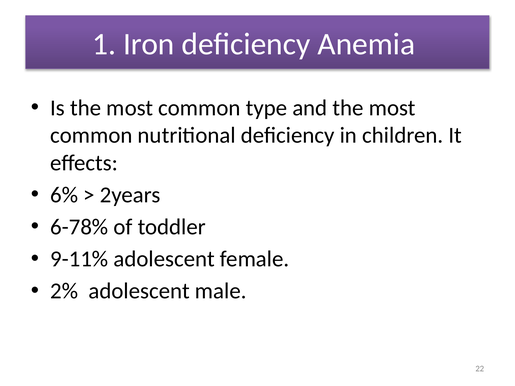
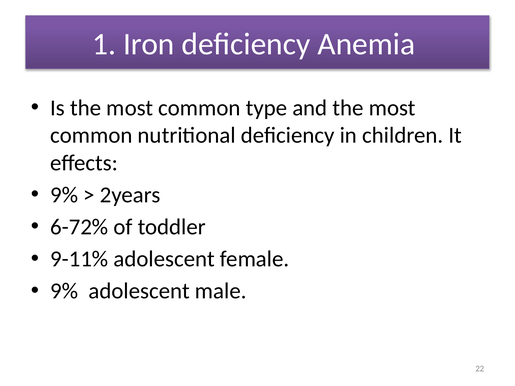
6% at (64, 195): 6% -> 9%
6-78%: 6-78% -> 6-72%
2% at (64, 291): 2% -> 9%
